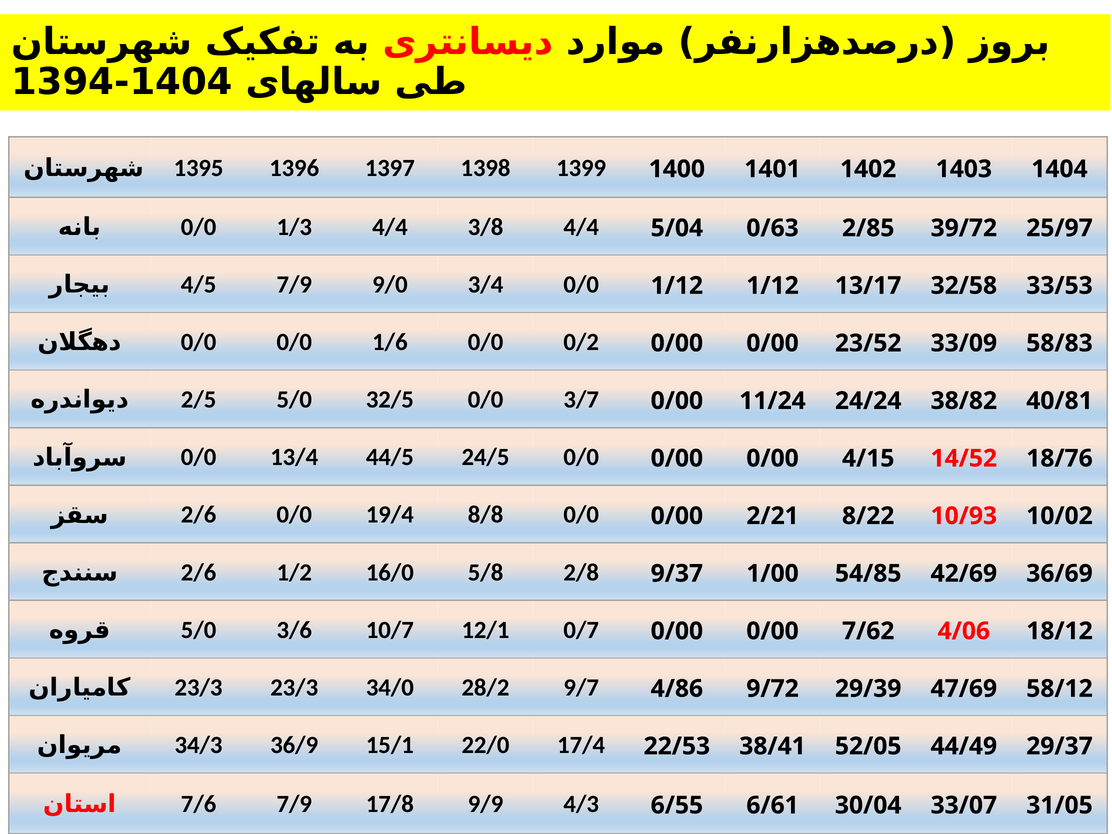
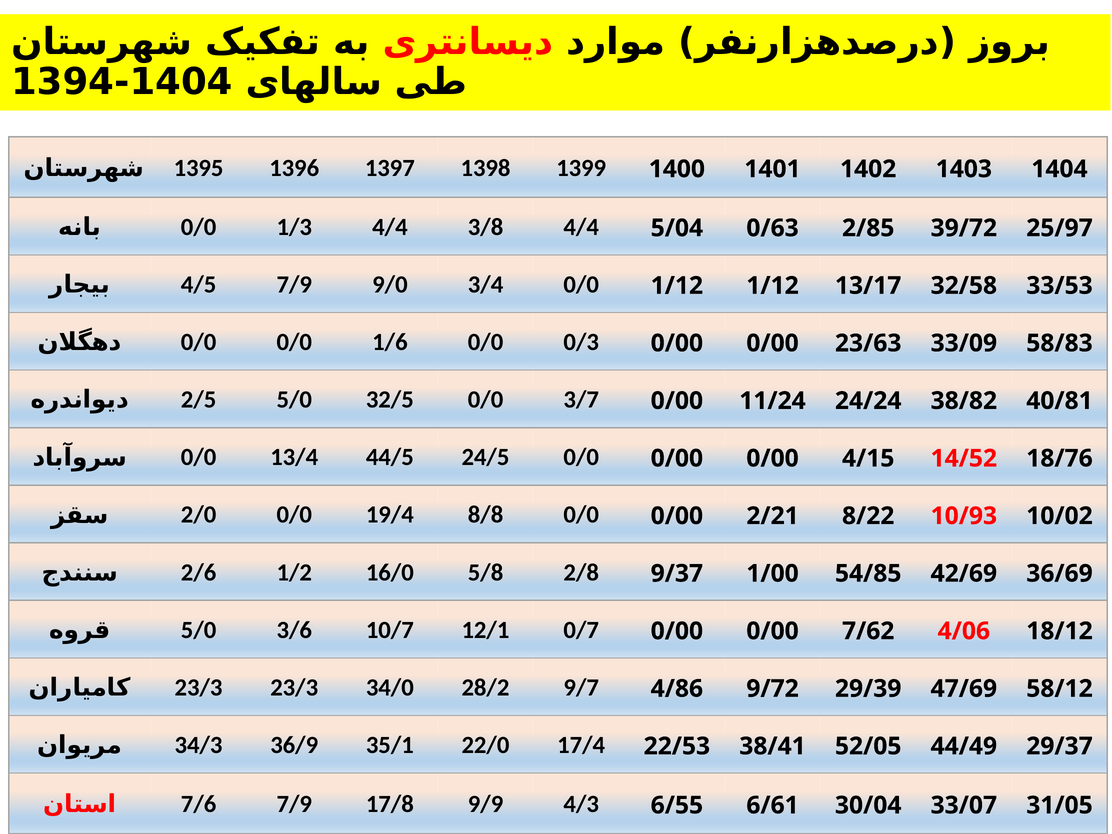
0/2: 0/2 -> 0/3
23/52: 23/52 -> 23/63
2/6 at (199, 515): 2/6 -> 2/0
15/1: 15/1 -> 35/1
